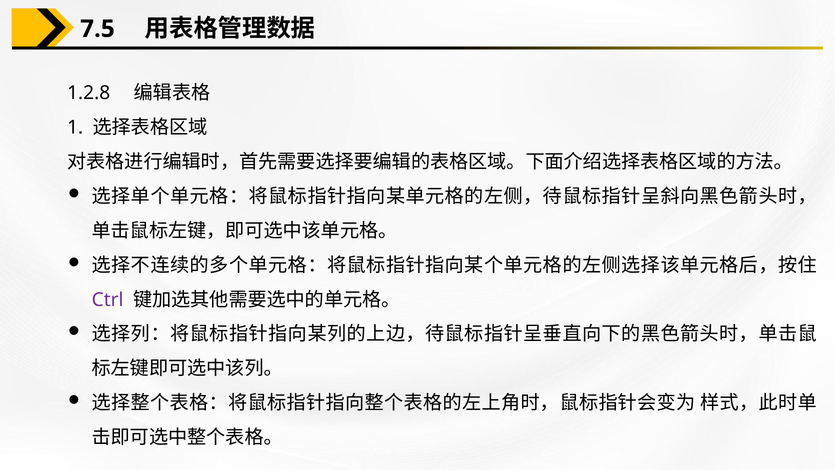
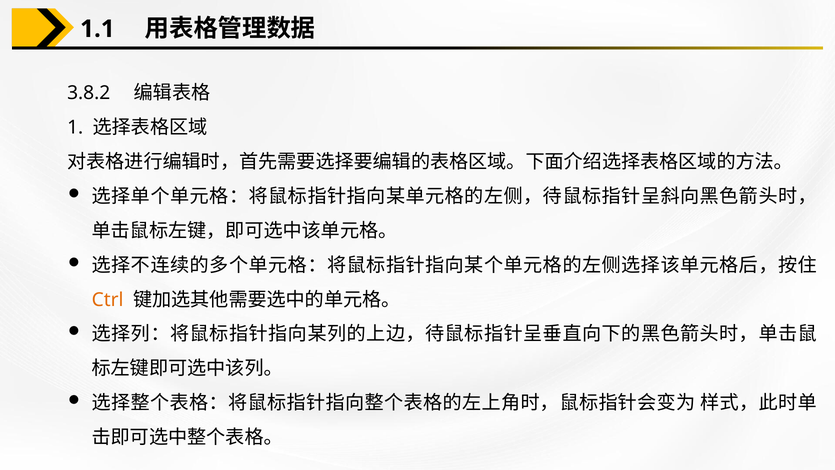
7.5: 7.5 -> 1.1
1.2.8: 1.2.8 -> 3.8.2
Ctrl colour: purple -> orange
